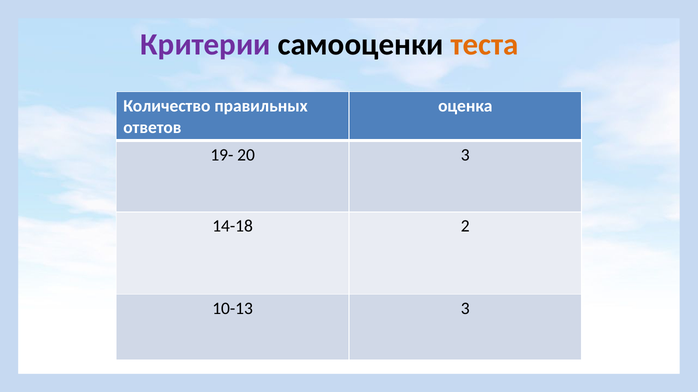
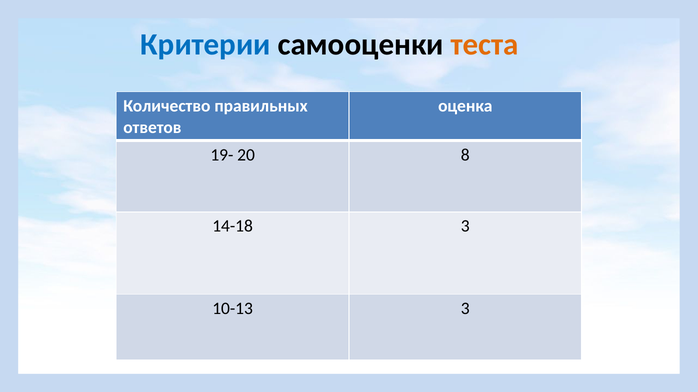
Критерии colour: purple -> blue
20 3: 3 -> 8
14-18 2: 2 -> 3
